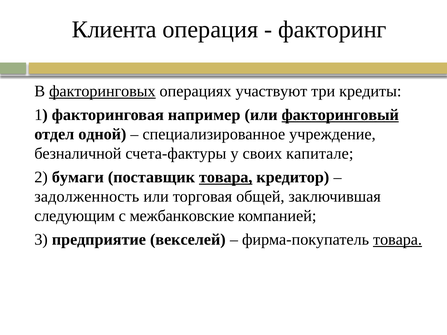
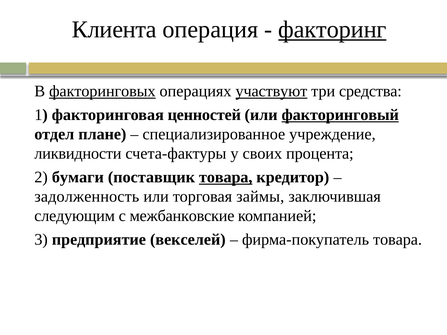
факторинг underline: none -> present
участвуют underline: none -> present
кредиты: кредиты -> средства
например: например -> ценностей
одной: одной -> плане
безналичной: безналичной -> ликвидности
капитале: капитале -> процента
общей: общей -> займы
товара at (398, 240) underline: present -> none
